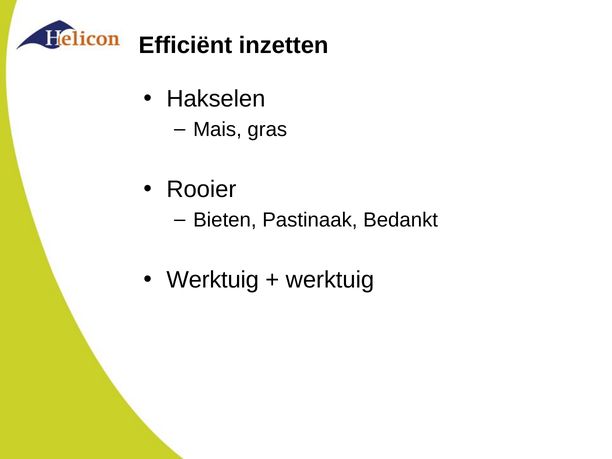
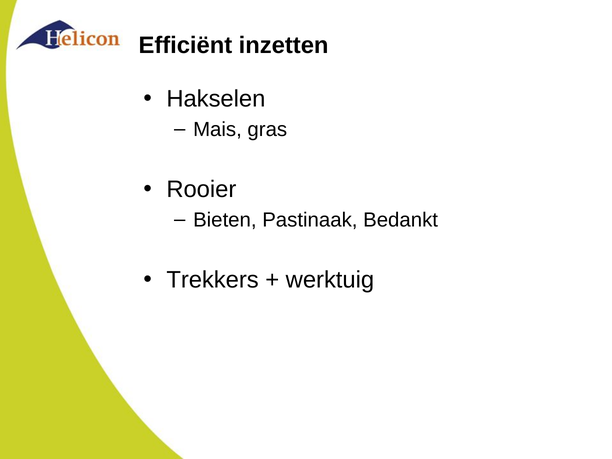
Werktuig at (213, 280): Werktuig -> Trekkers
